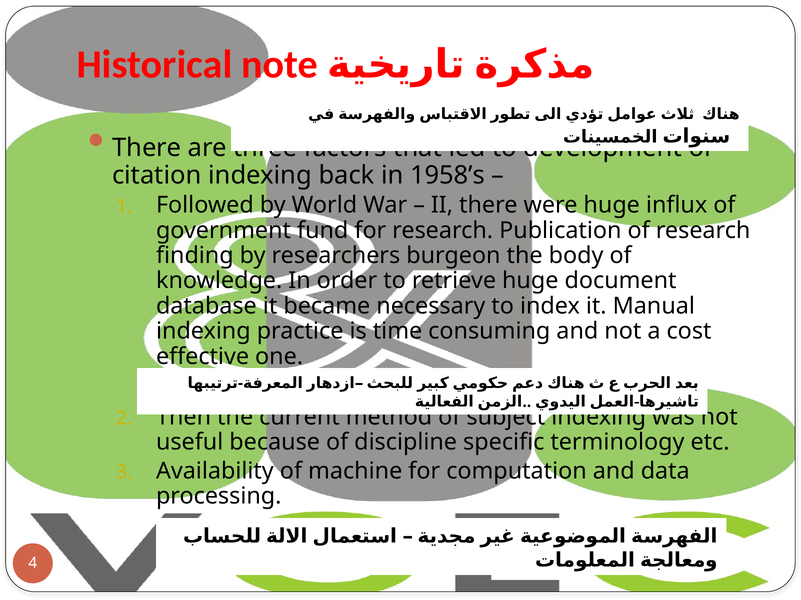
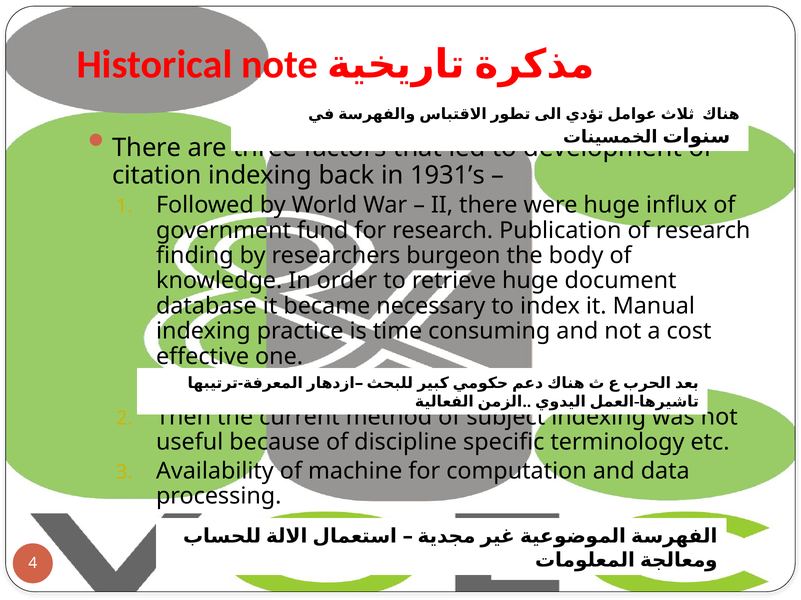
1958’s: 1958’s -> 1931’s
